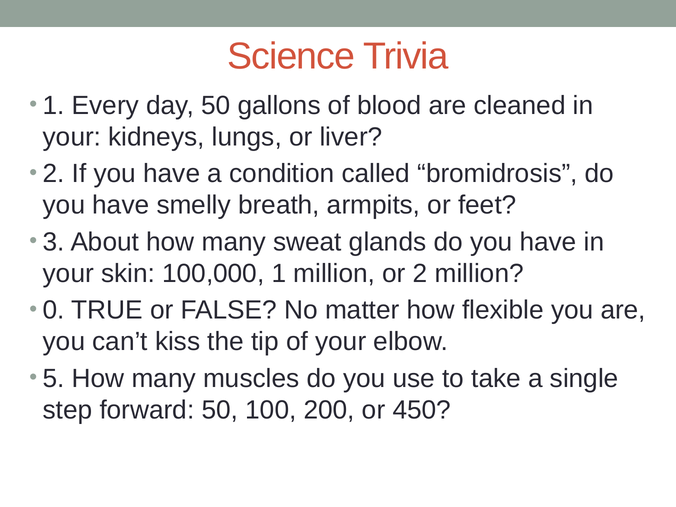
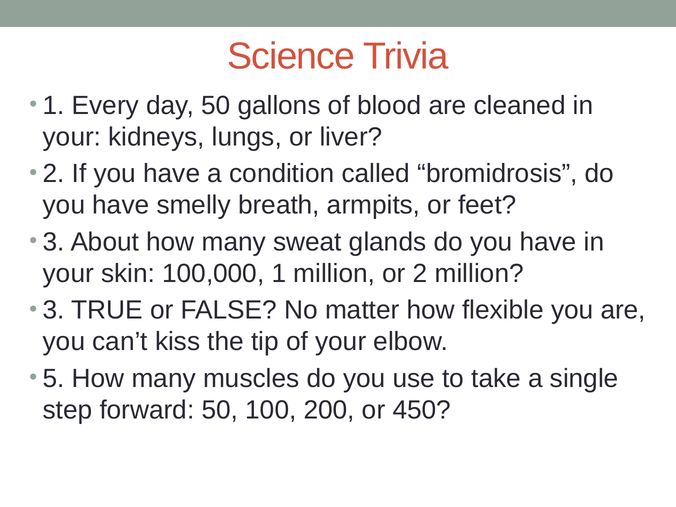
0 at (54, 310): 0 -> 3
